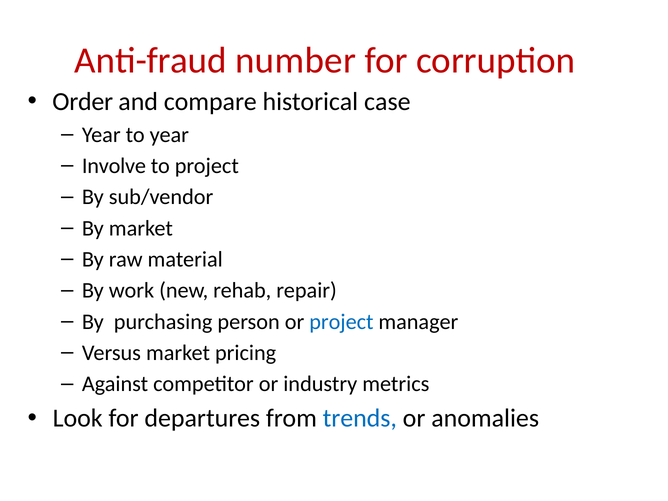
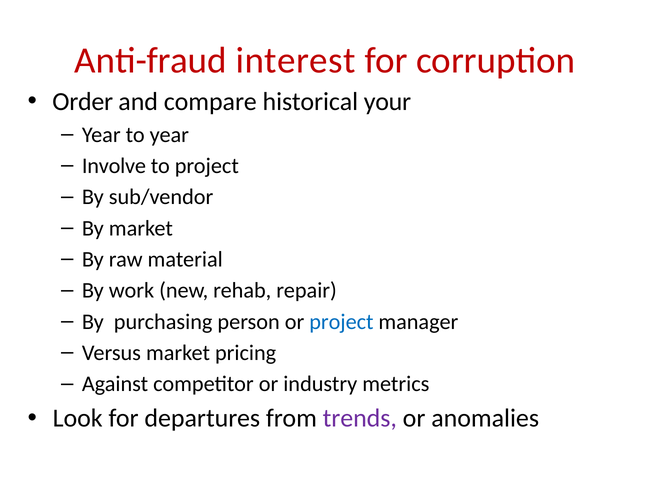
number: number -> interest
case: case -> your
trends colour: blue -> purple
